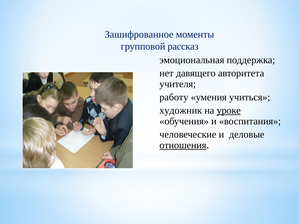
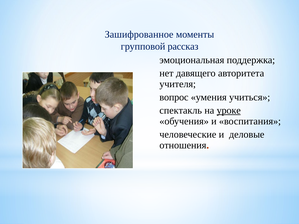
работу: работу -> вопрос
художник: художник -> спектакль
отношения underline: present -> none
